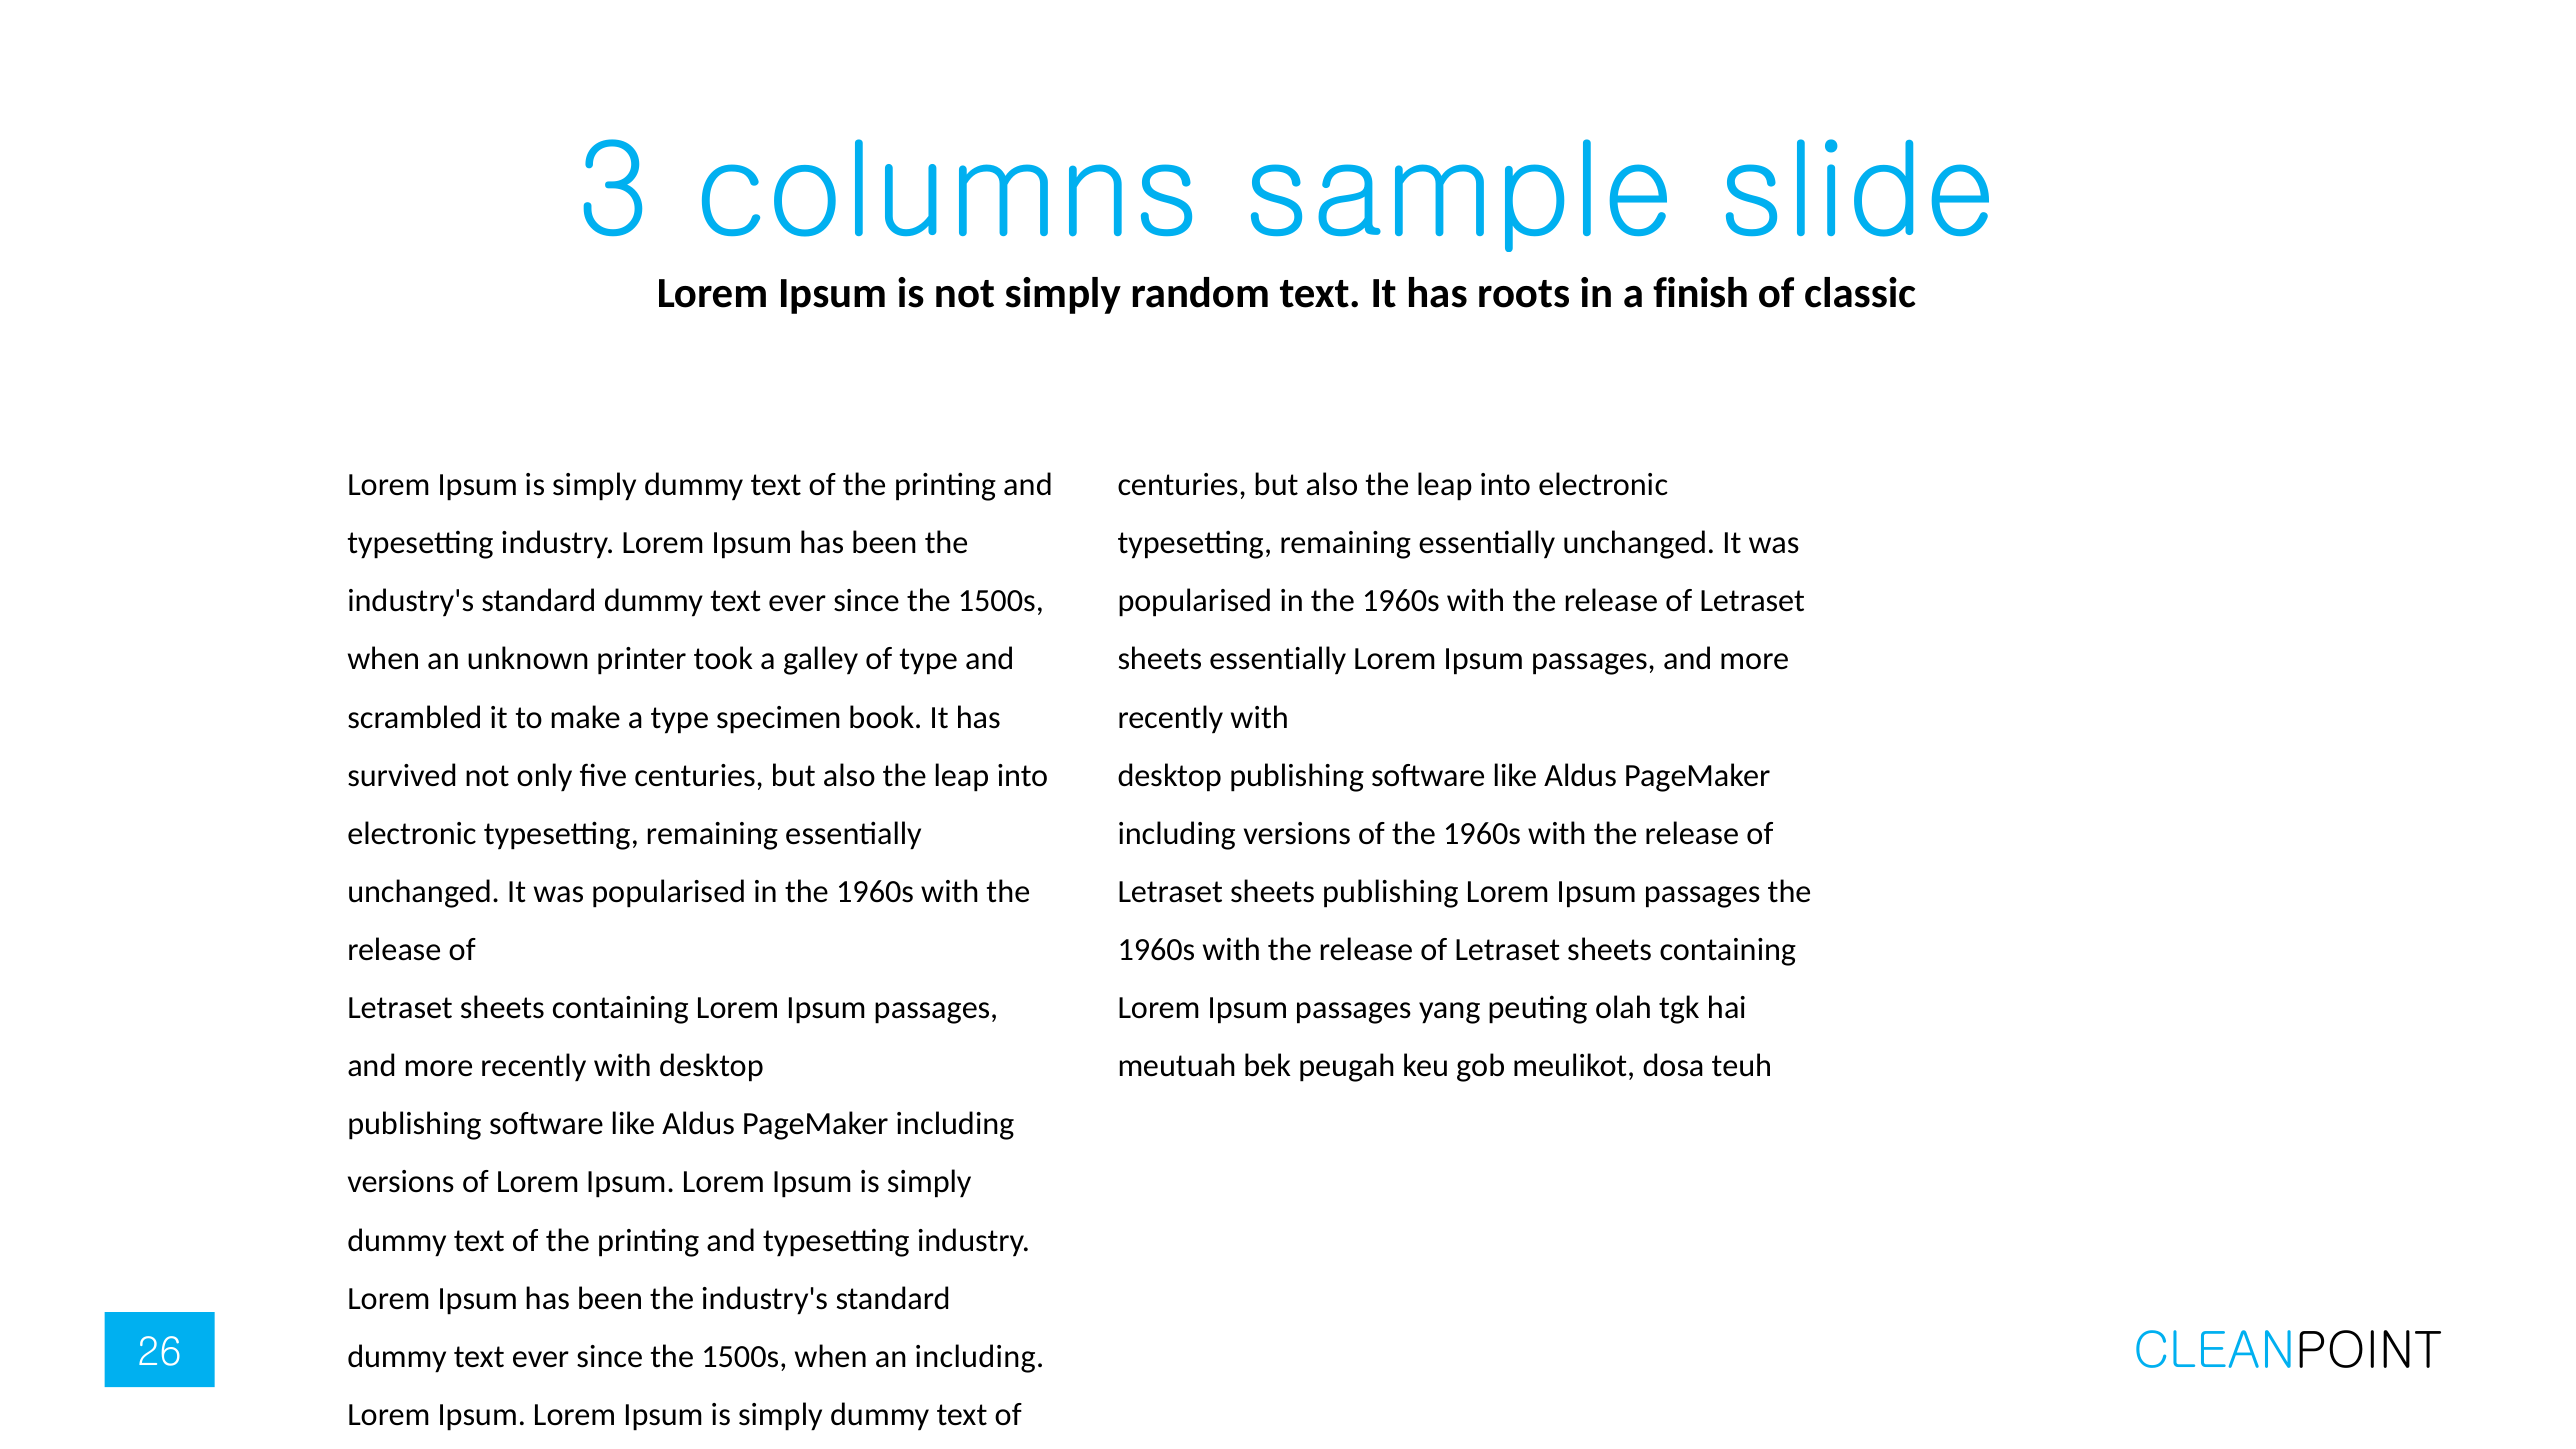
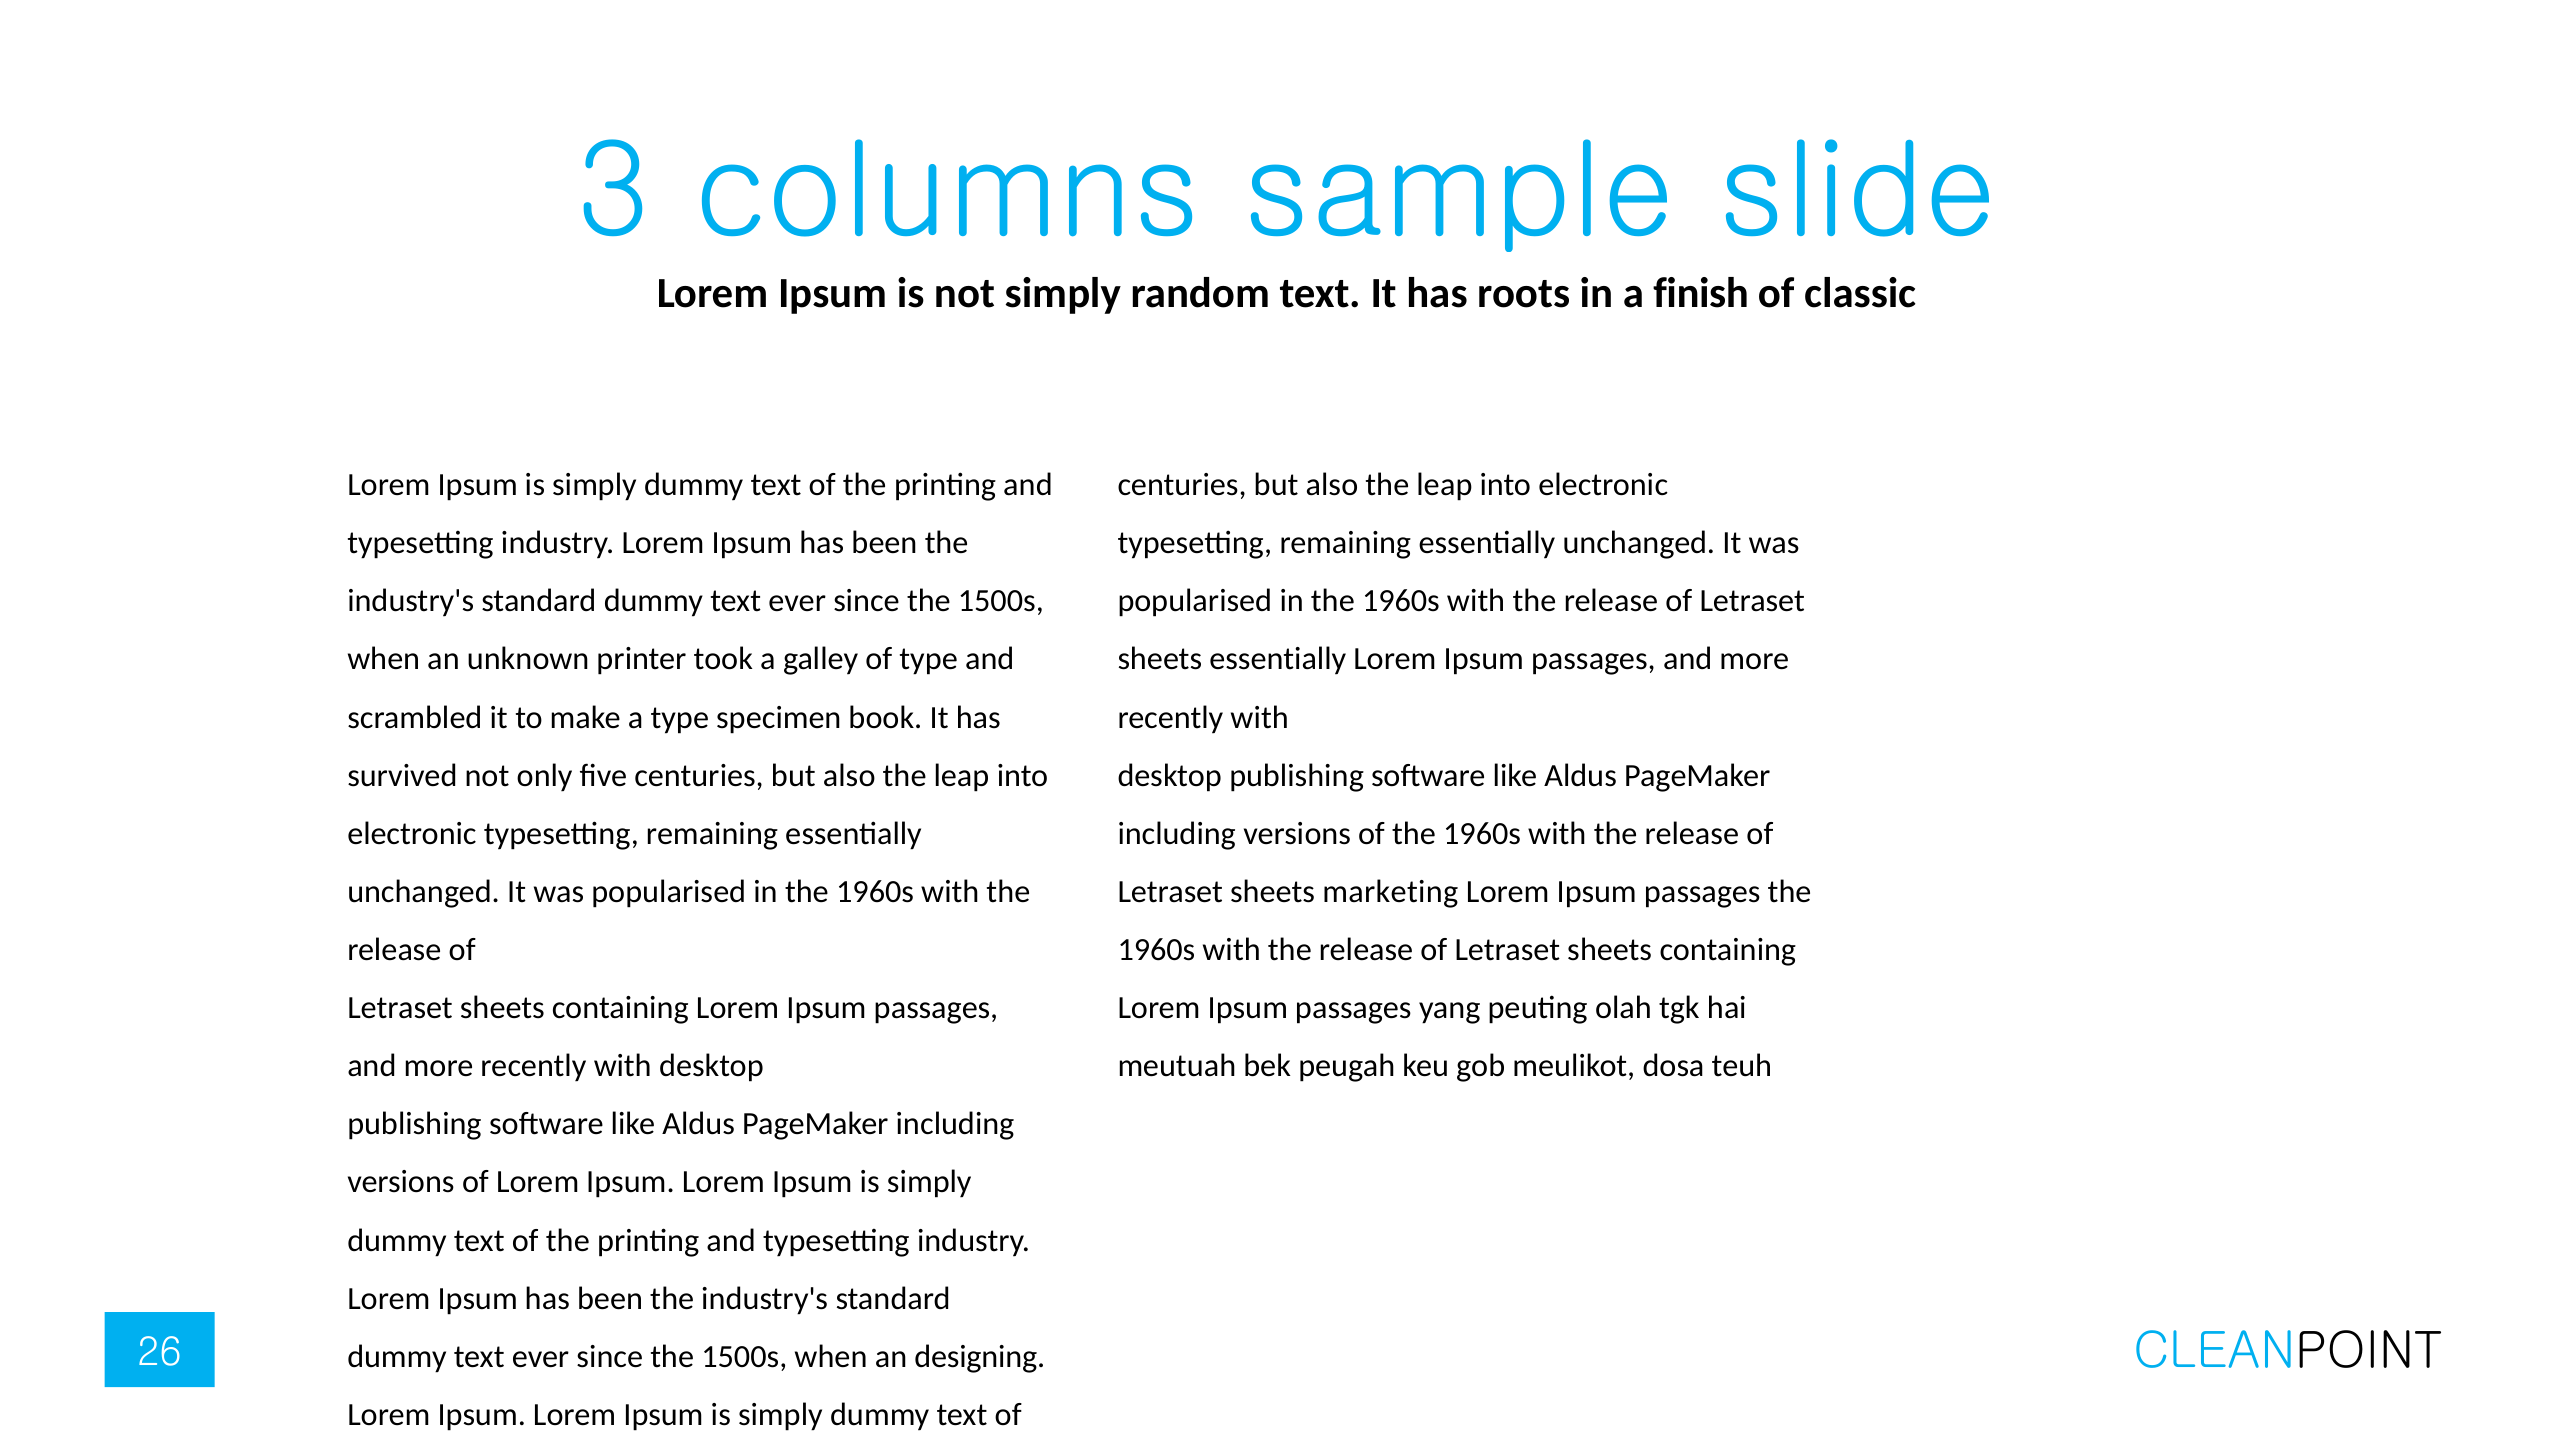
sheets publishing: publishing -> marketing
an including: including -> designing
